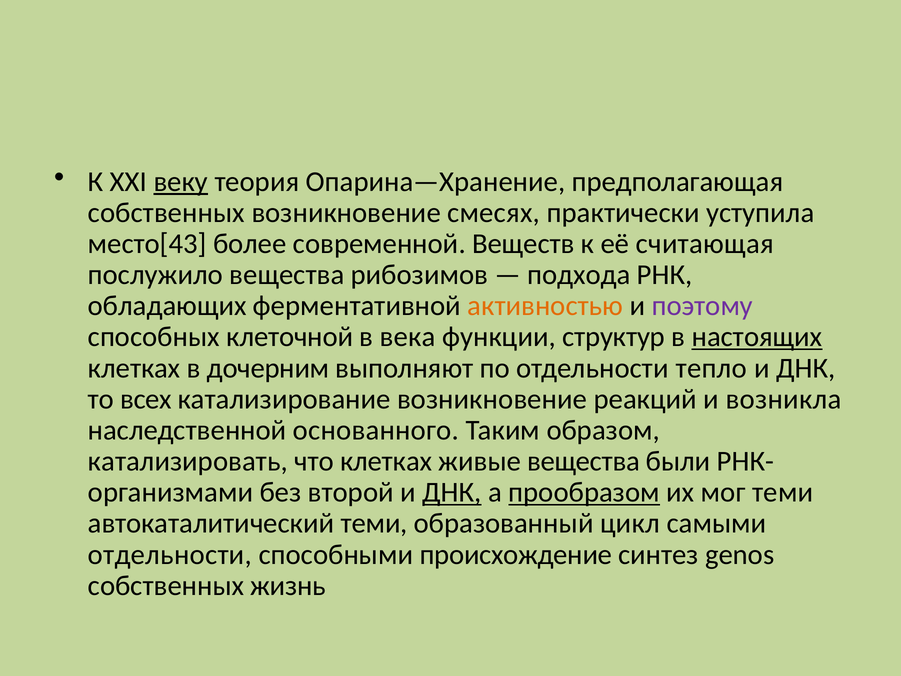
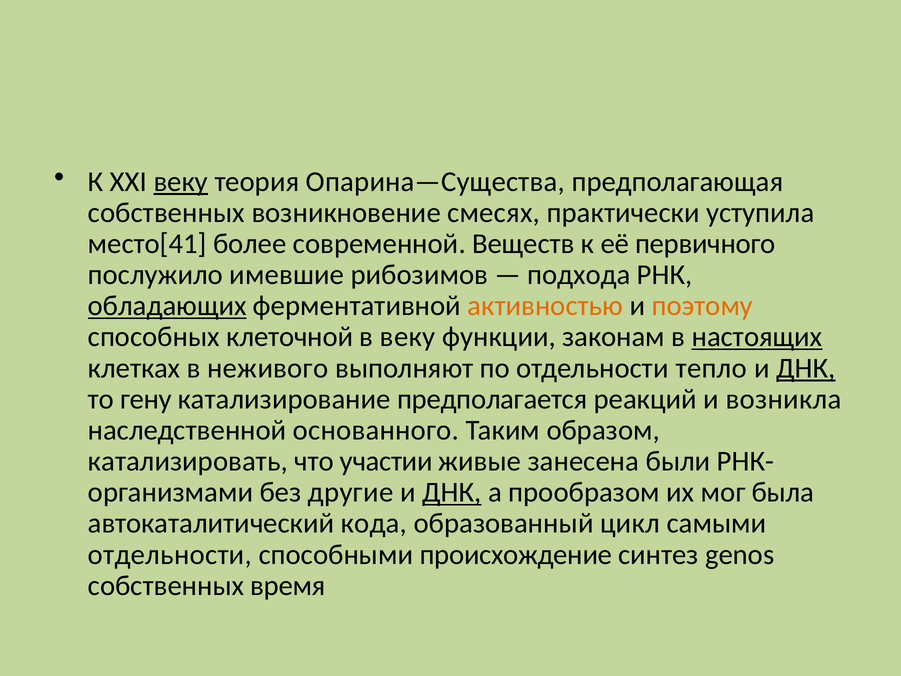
Опарина—Хранение: Опарина—Хранение -> Опарина—Существа
место[43: место[43 -> место[41
считающая: считающая -> первичного
послужило вещества: вещества -> имевшие
обладающих underline: none -> present
поэтому colour: purple -> orange
в века: века -> веку
структур: структур -> законам
дочерним: дочерним -> неживого
ДНК at (806, 368) underline: none -> present
всех: всех -> гену
катализирование возникновение: возникновение -> предполагается
что клетках: клетках -> участии
живые вещества: вещества -> занесена
второй: второй -> другие
прообразом underline: present -> none
мог теми: теми -> была
автокаталитический теми: теми -> кода
жизнь: жизнь -> время
